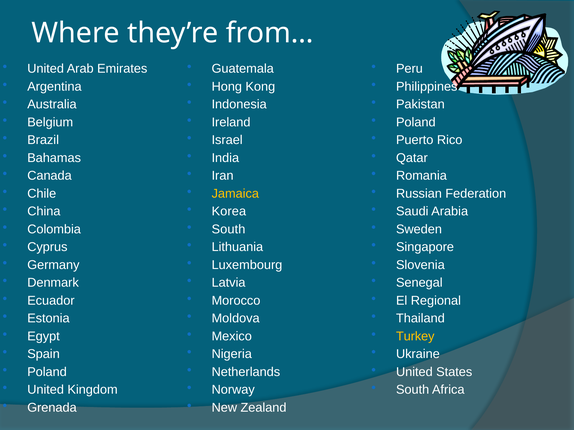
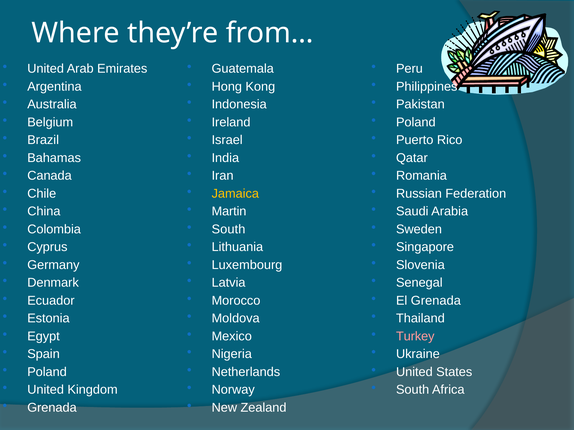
Korea: Korea -> Martin
El Regional: Regional -> Grenada
Turkey colour: yellow -> pink
